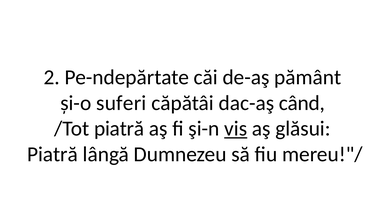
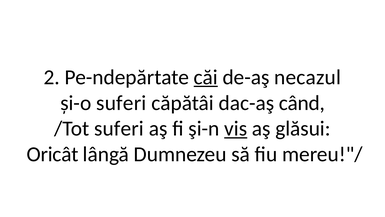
căi underline: none -> present
pământ: pământ -> necazul
/Tot piatră: piatră -> suferi
Piatră at (52, 154): Piatră -> Oricât
